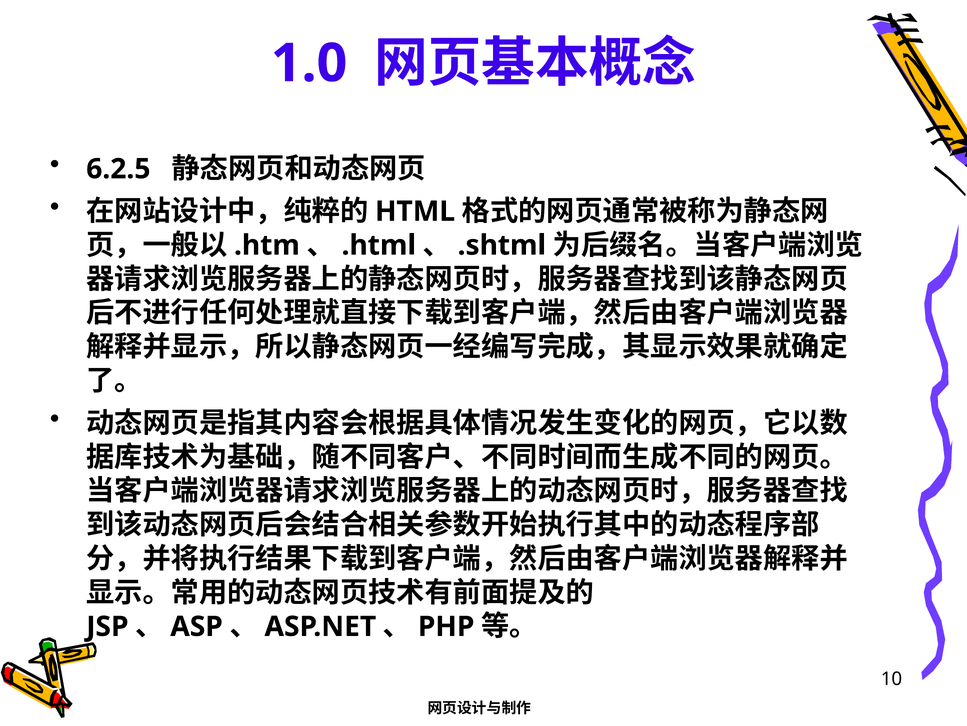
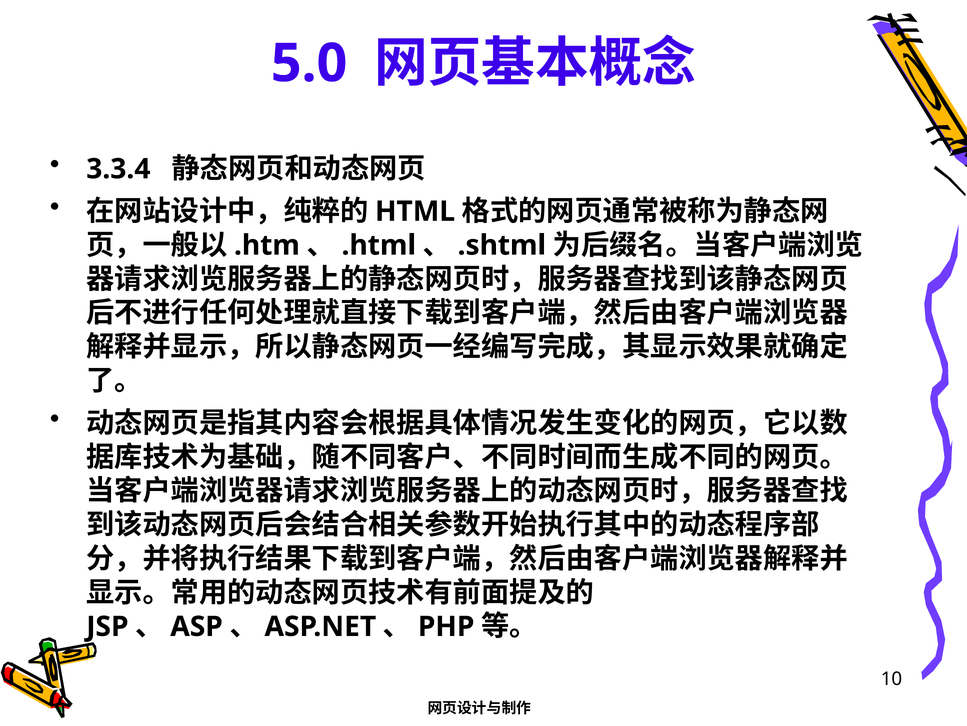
1.0: 1.0 -> 5.0
6.2.5: 6.2.5 -> 3.3.4
